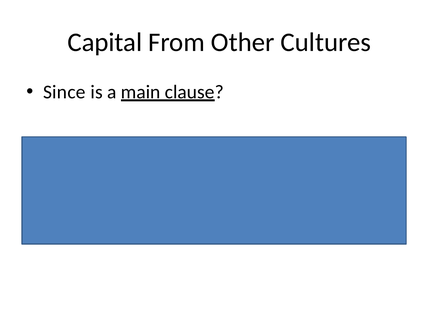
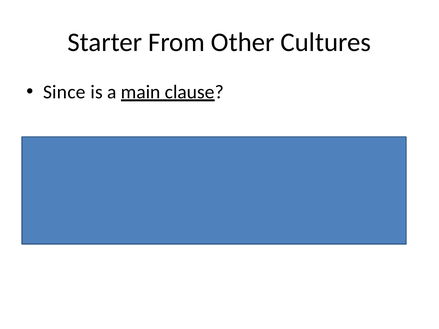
Capital: Capital -> Starter
